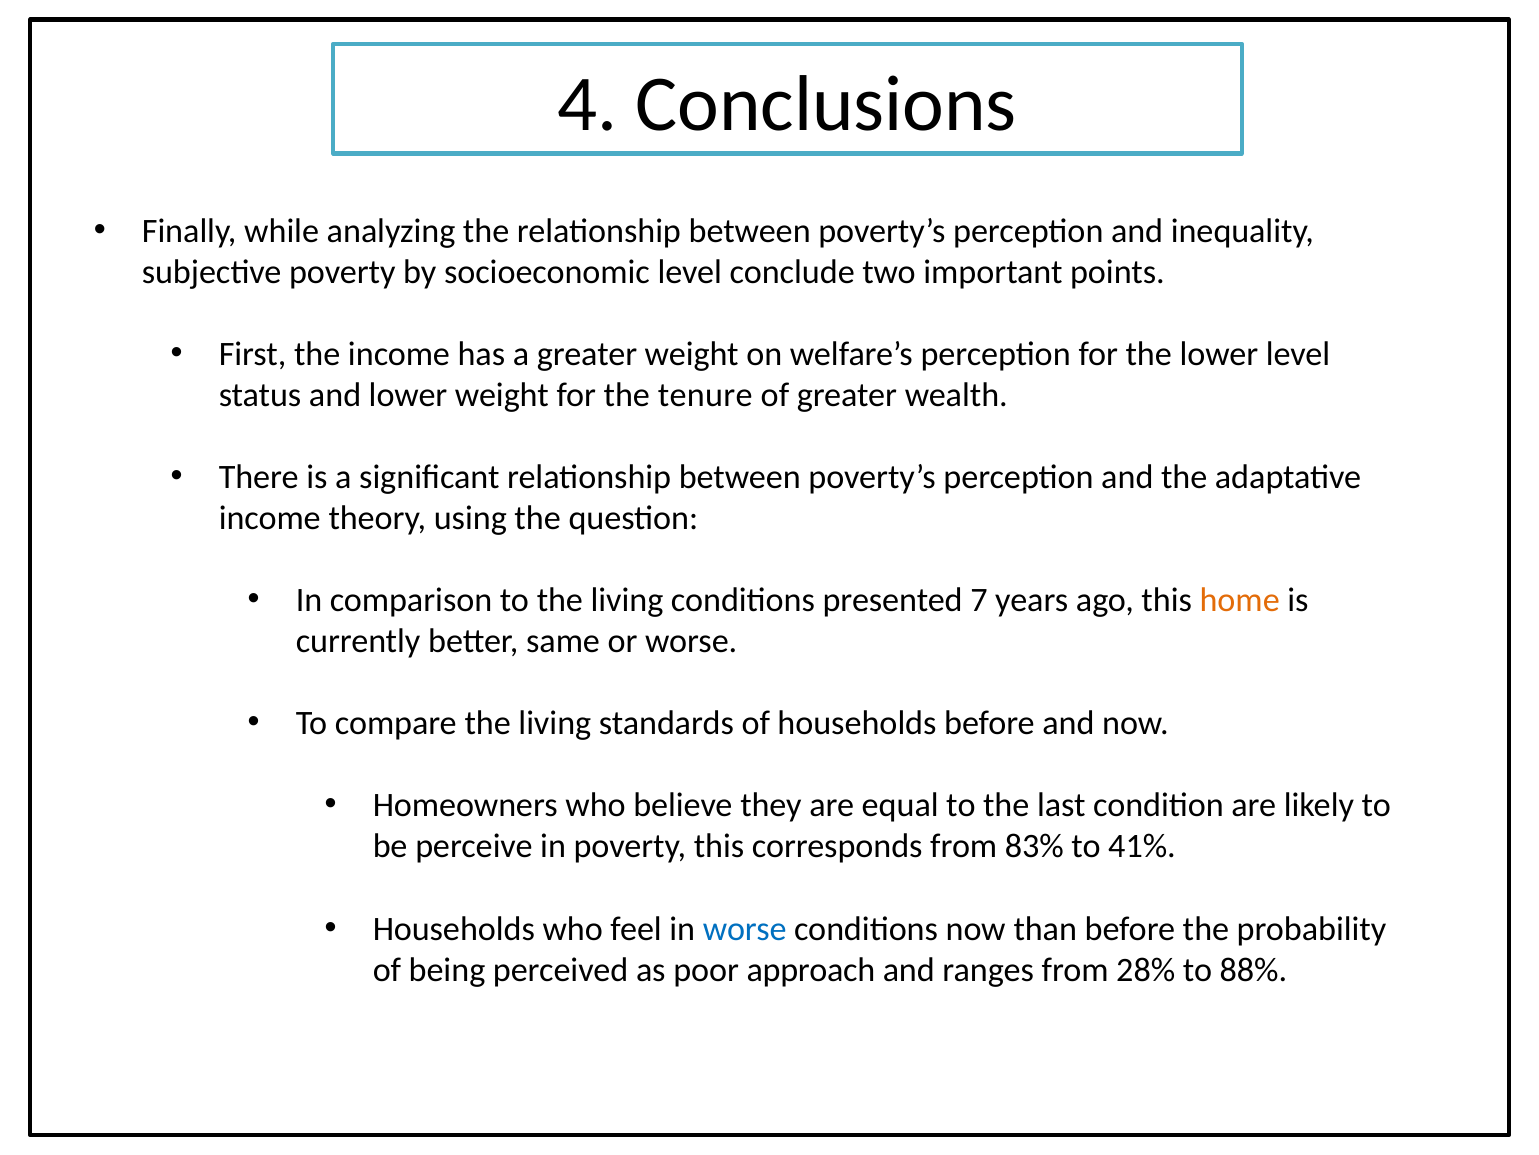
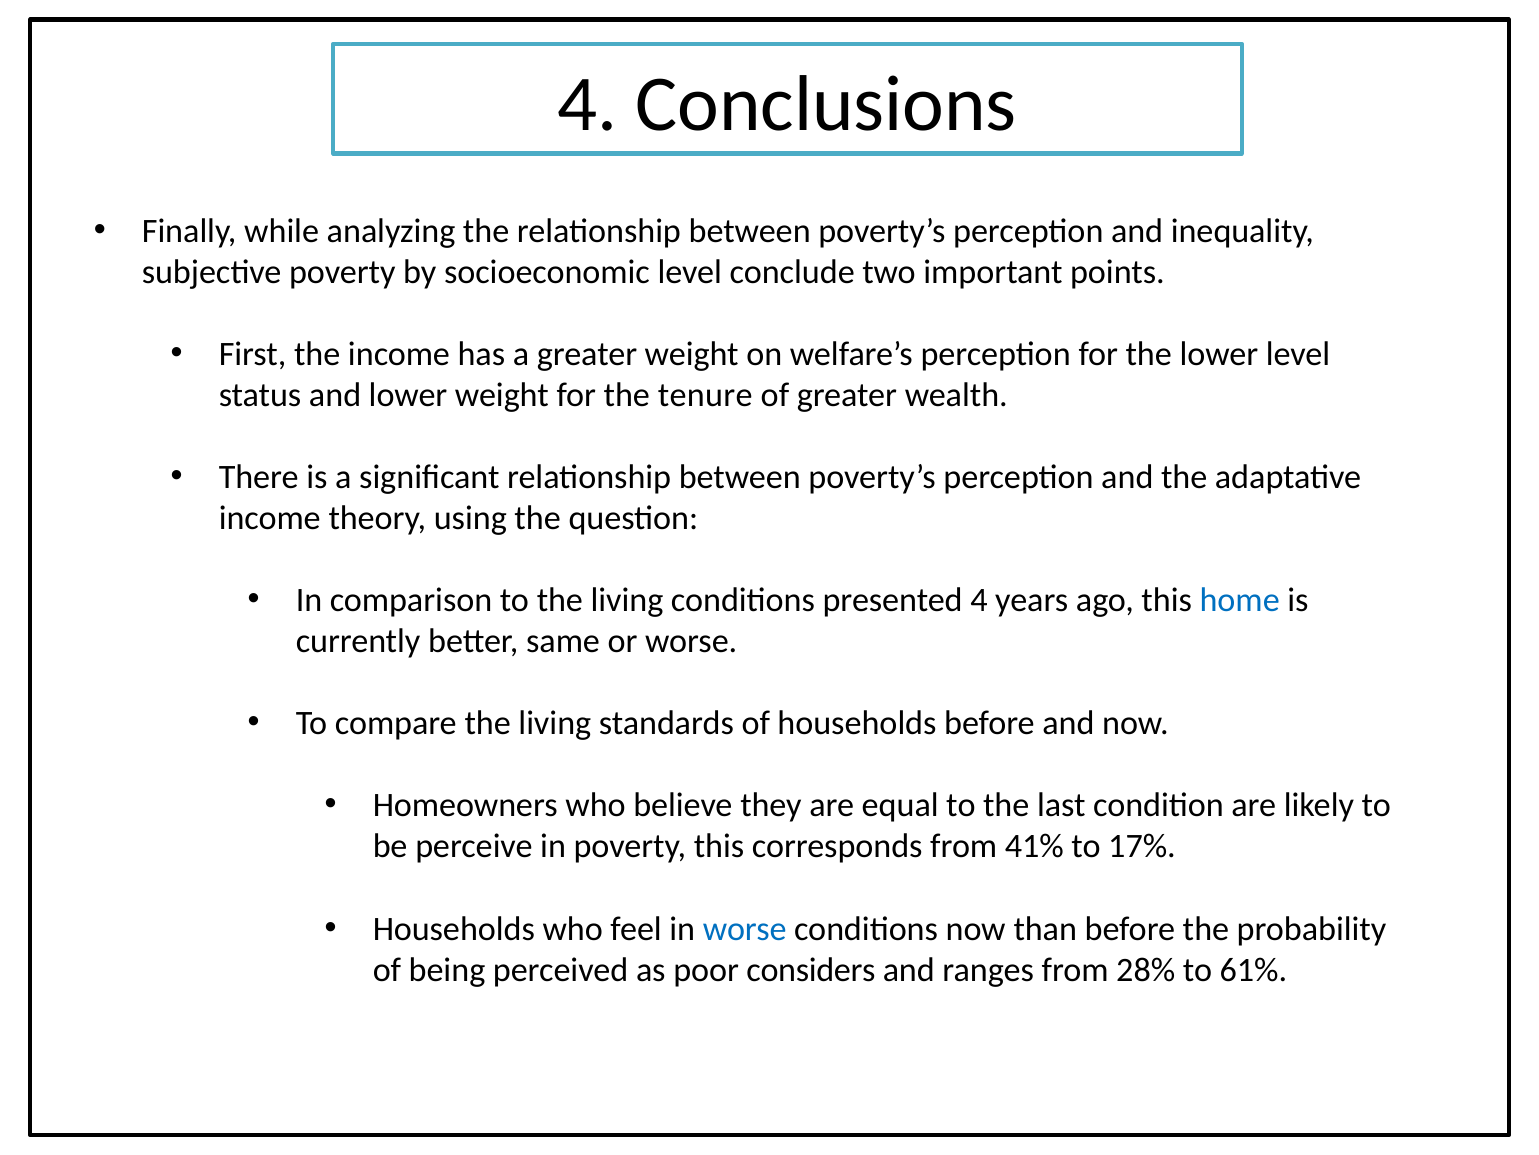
presented 7: 7 -> 4
home colour: orange -> blue
83%: 83% -> 41%
41%: 41% -> 17%
approach: approach -> considers
88%: 88% -> 61%
